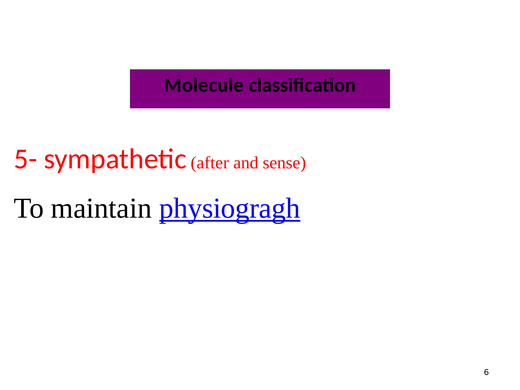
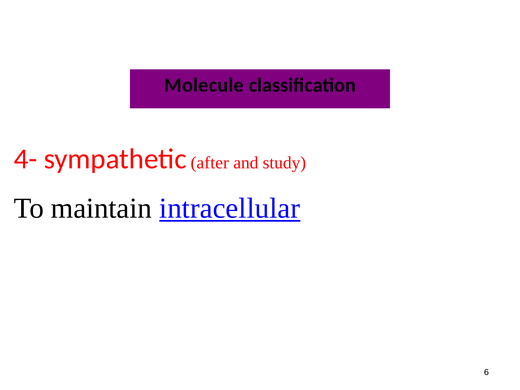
5-: 5- -> 4-
sense: sense -> study
physiogragh: physiogragh -> intracellular
